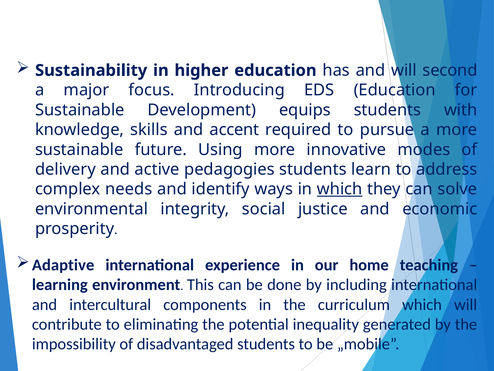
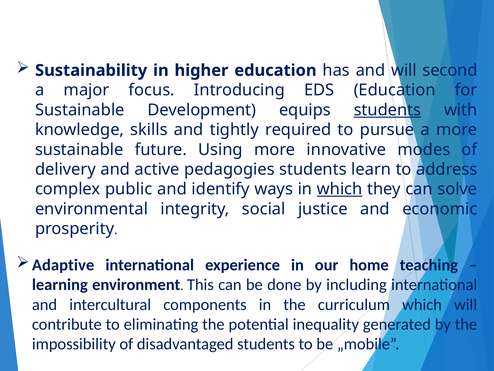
students at (387, 110) underline: none -> present
accent: accent -> tightly
needs: needs -> public
